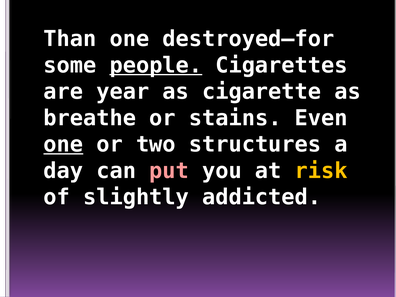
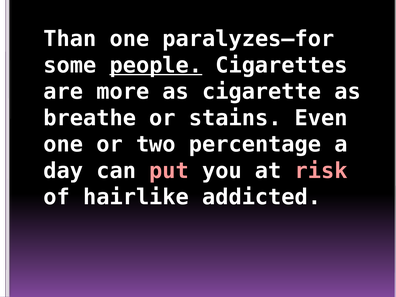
destroyed—for: destroyed—for -> paralyzes—for
year: year -> more
one at (63, 144) underline: present -> none
structures: structures -> percentage
risk colour: yellow -> pink
slightly: slightly -> hairlike
